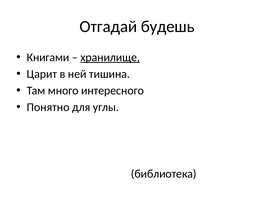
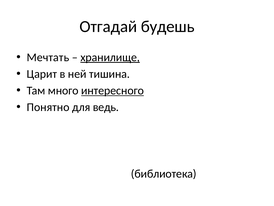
Книгами: Книгами -> Мечтать
интересного underline: none -> present
углы: углы -> ведь
